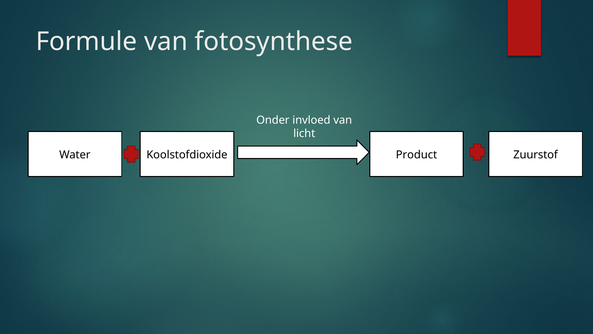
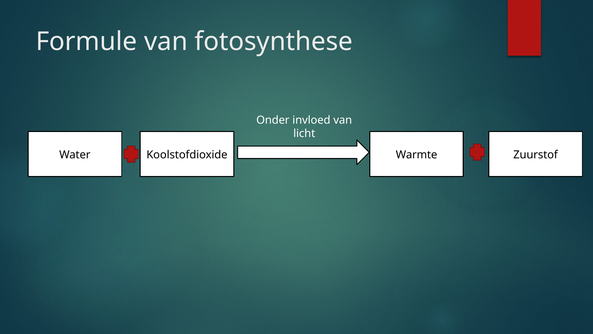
Product: Product -> Warmte
